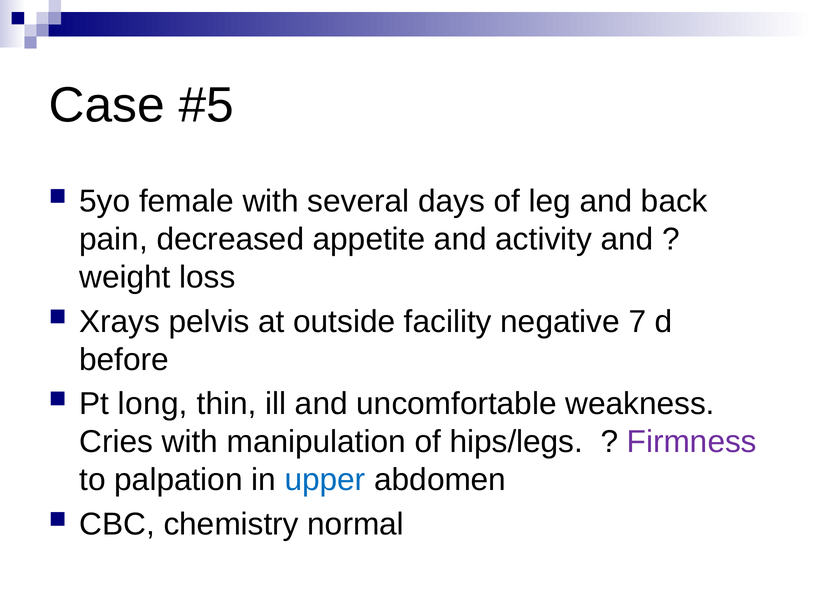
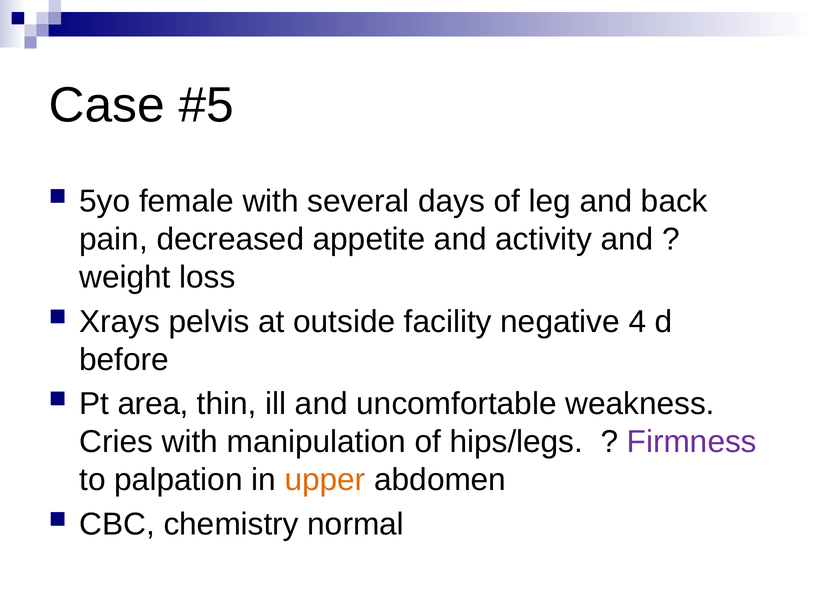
7: 7 -> 4
long: long -> area
upper colour: blue -> orange
